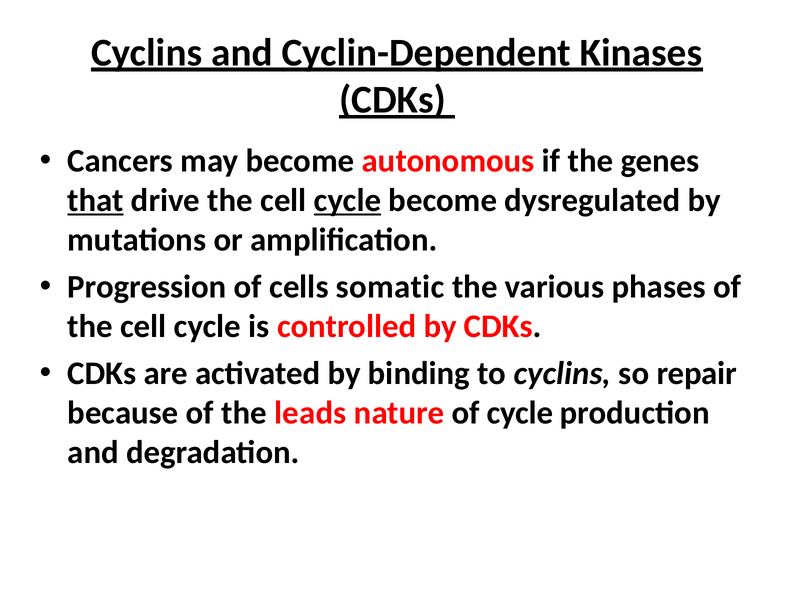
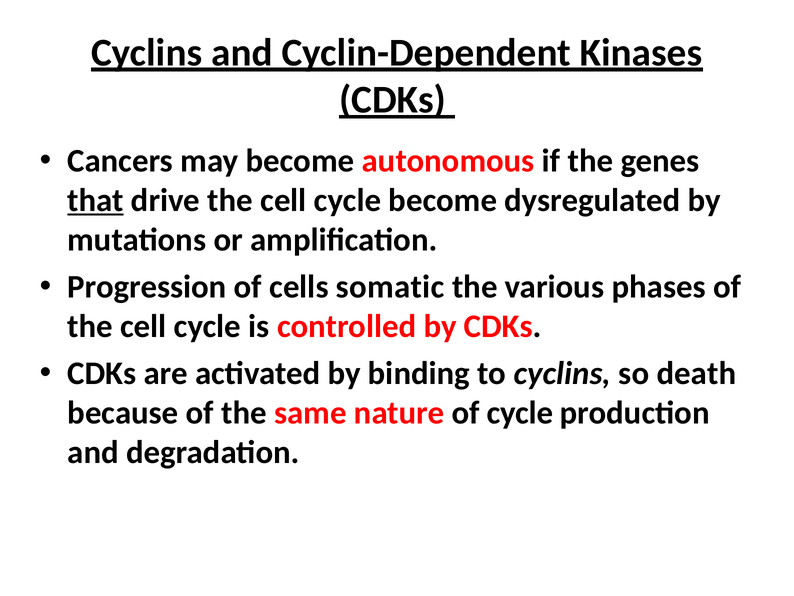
cycle at (348, 200) underline: present -> none
repair: repair -> death
leads: leads -> same
